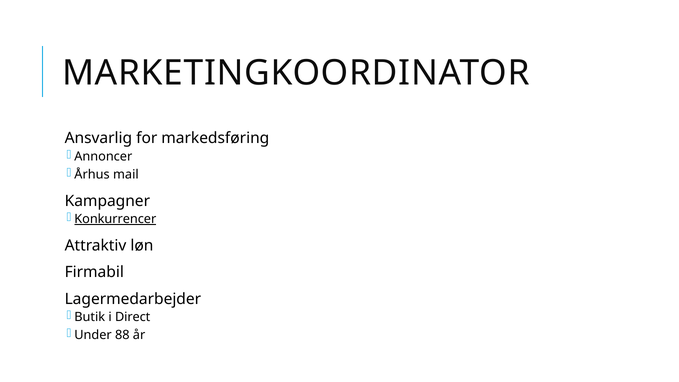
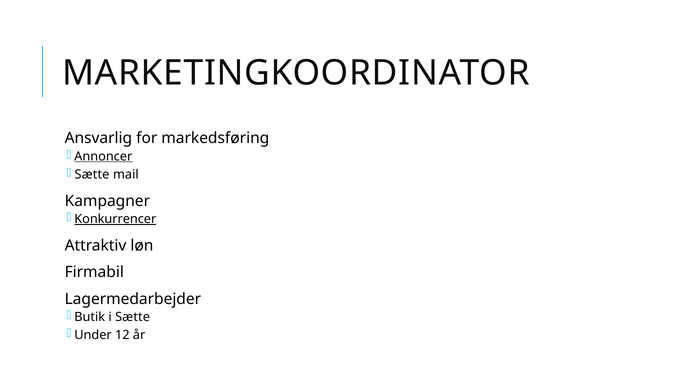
Annoncer underline: none -> present
Århus at (92, 174): Århus -> Sætte
i Direct: Direct -> Sætte
88: 88 -> 12
